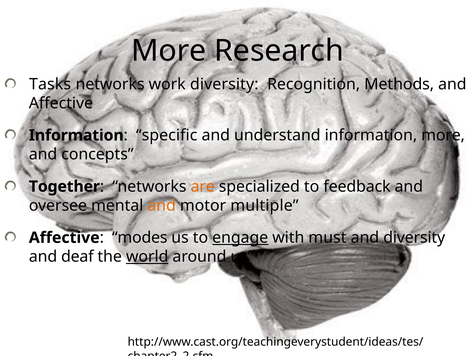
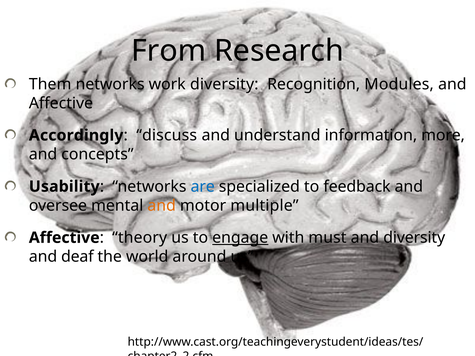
More at (169, 51): More -> From
Tasks: Tasks -> Them
Methods: Methods -> Modules
Information at (76, 135): Information -> Accordingly
specific: specific -> discuss
Together: Together -> Usability
are colour: orange -> blue
modes: modes -> theory
world underline: present -> none
